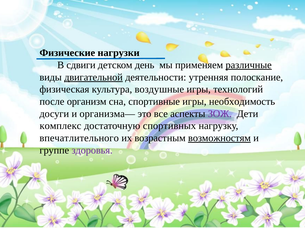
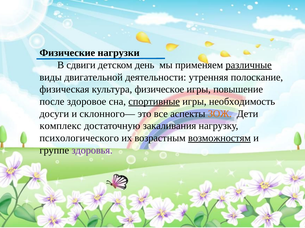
двигательной underline: present -> none
воздушные: воздушные -> физическое
технологий: технологий -> повышение
организм: организм -> здоровое
спортивные underline: none -> present
организма—: организма— -> склонного—
ЗОЖ colour: purple -> orange
спортивных: спортивных -> закаливания
впечатлительного: впечатлительного -> психологического
